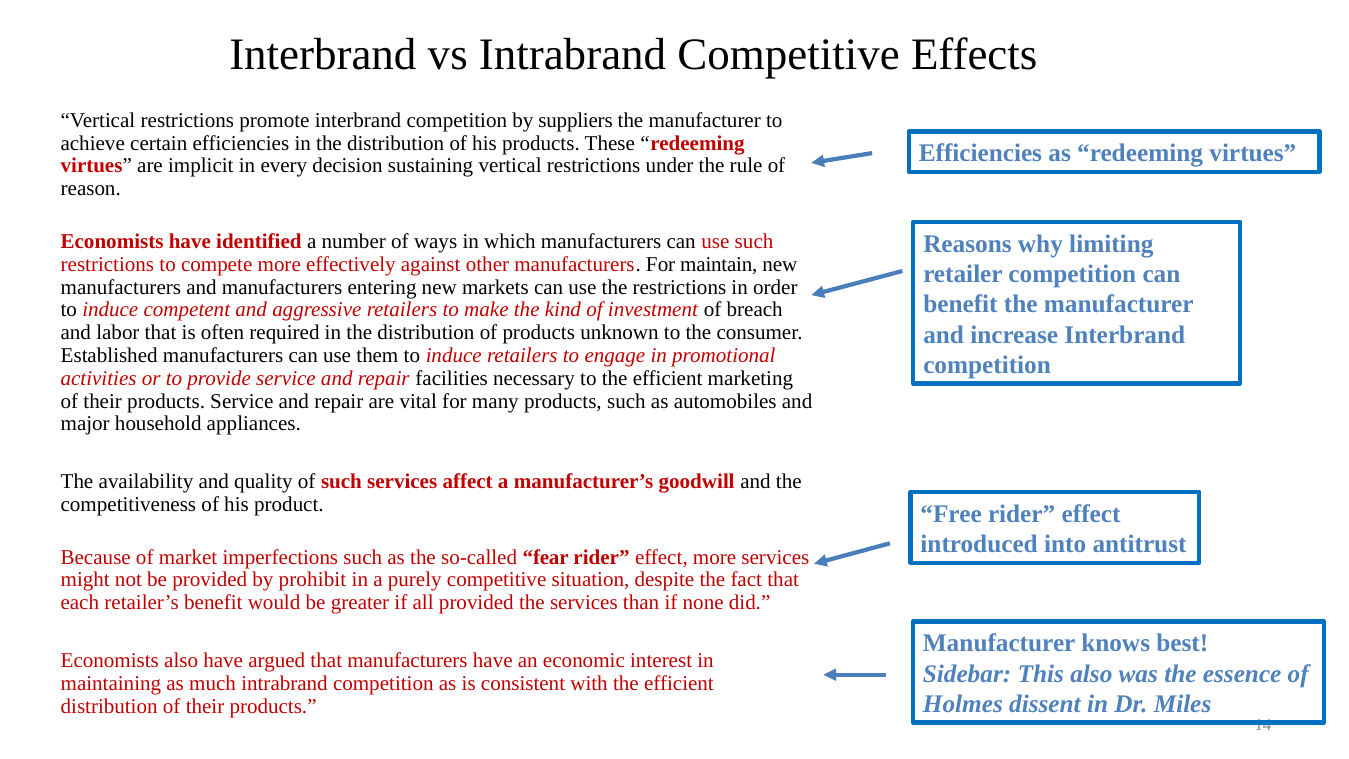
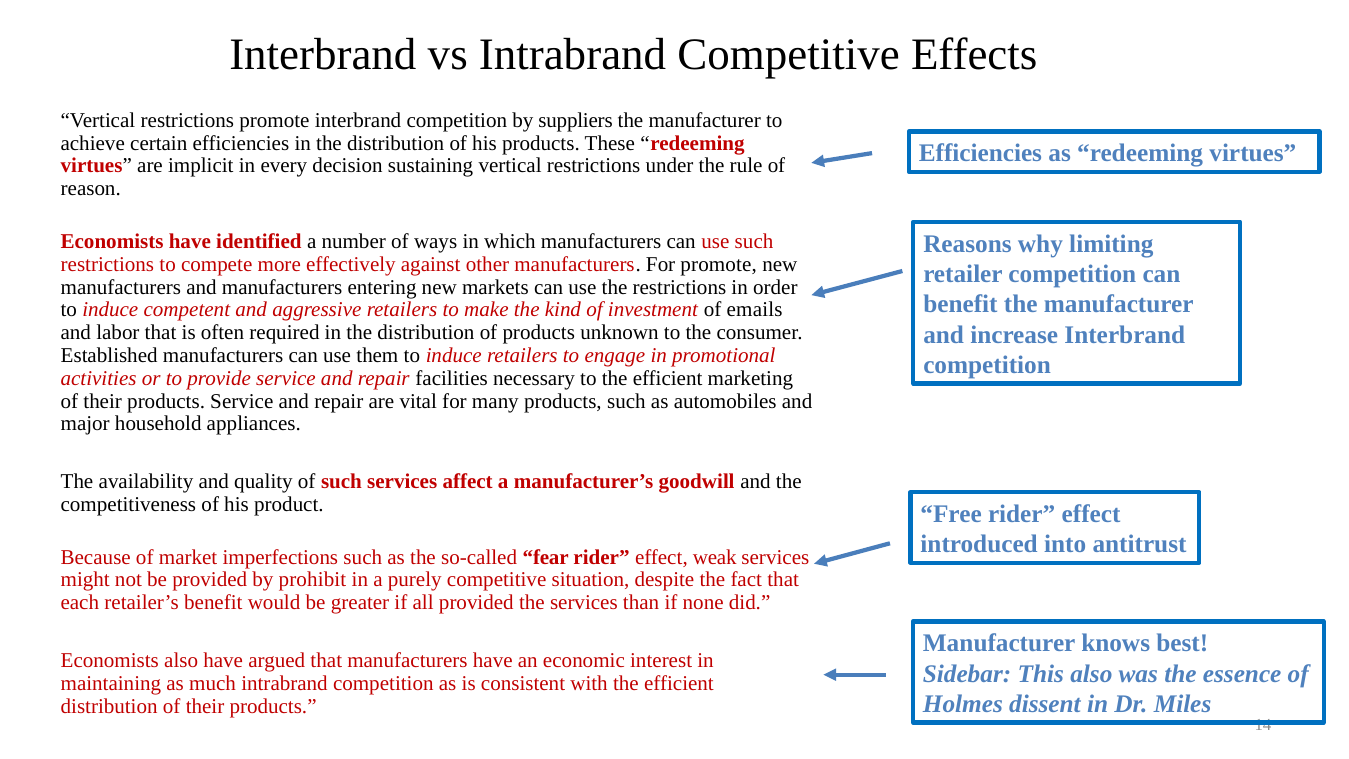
For maintain: maintain -> promote
breach: breach -> emails
effect more: more -> weak
